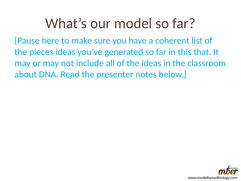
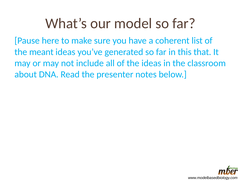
pieces: pieces -> meant
